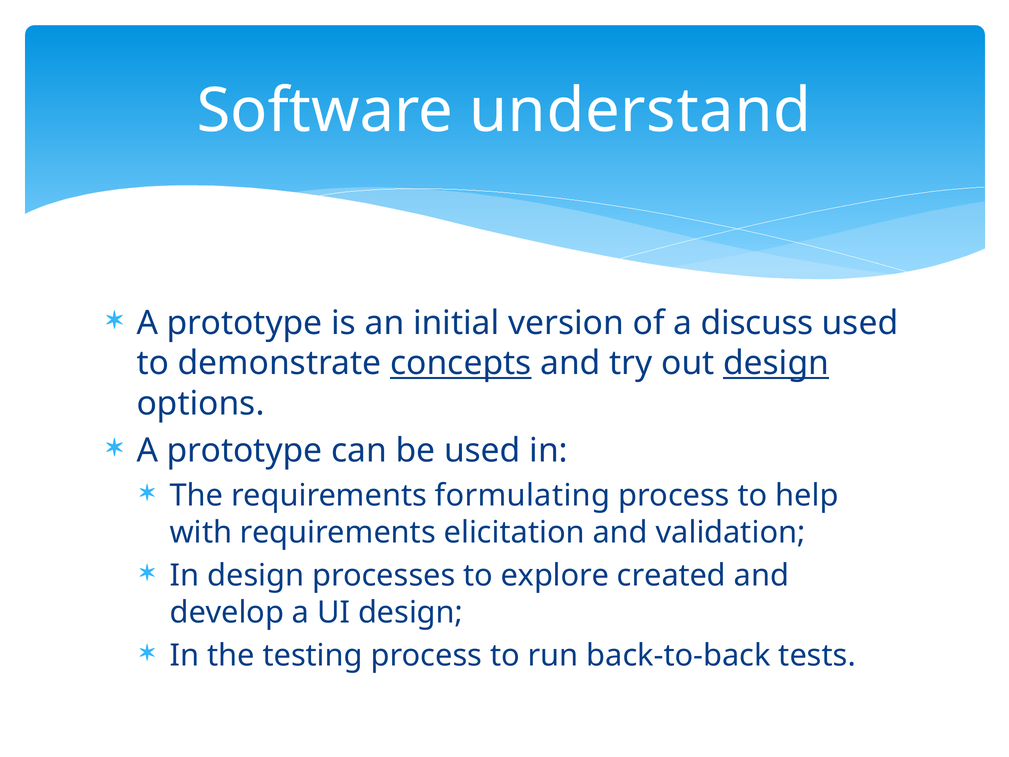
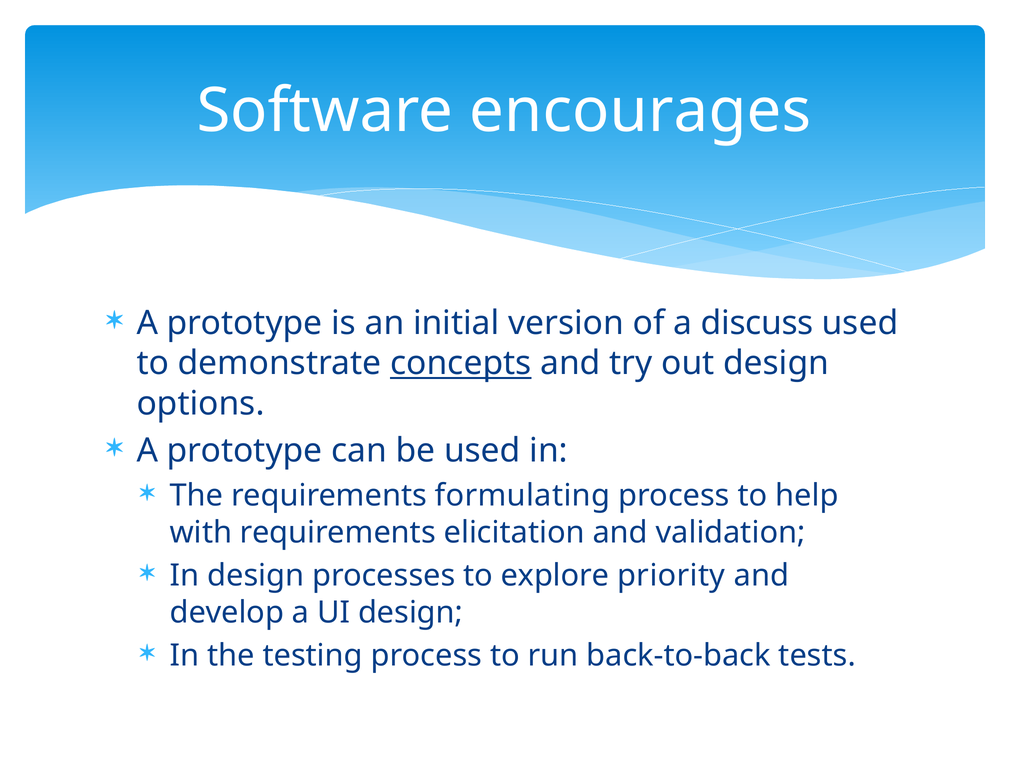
understand: understand -> encourages
design at (776, 363) underline: present -> none
created: created -> priority
